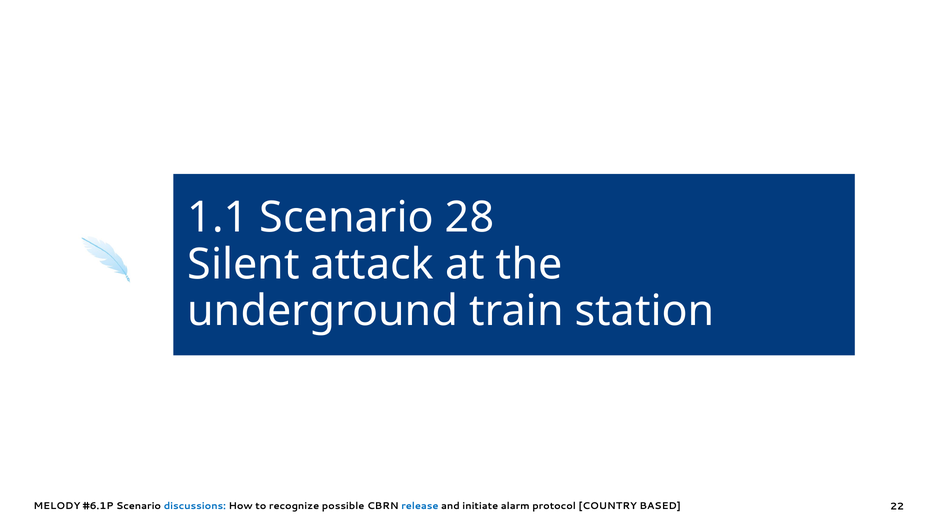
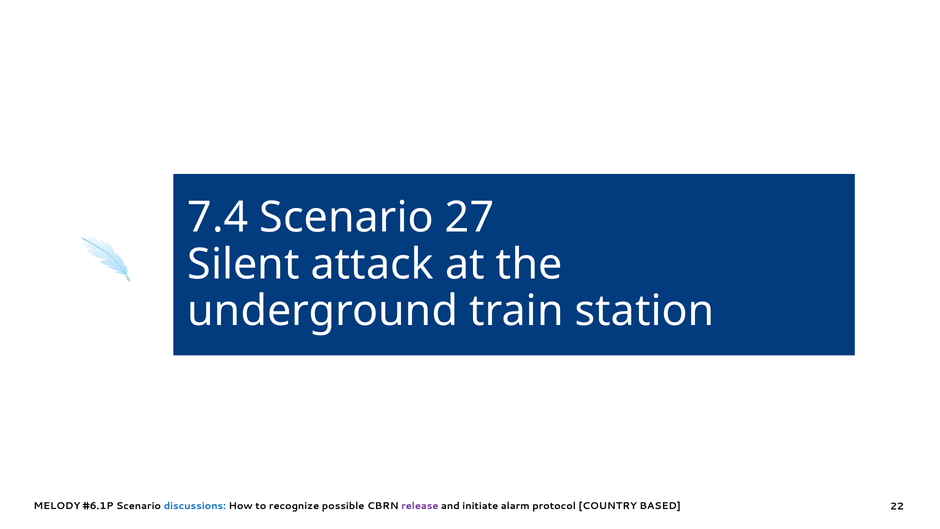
1.1: 1.1 -> 7.4
28: 28 -> 27
release colour: blue -> purple
